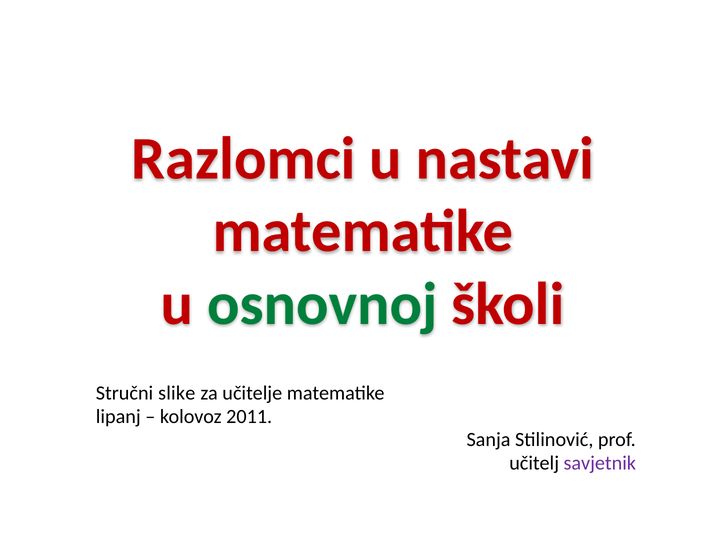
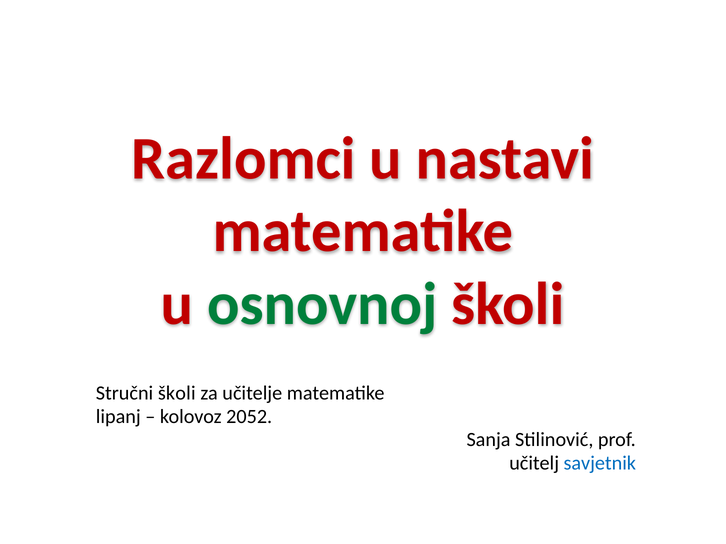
Stručni slike: slike -> školi
2011: 2011 -> 2052
savjetnik colour: purple -> blue
